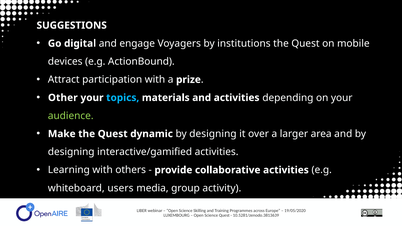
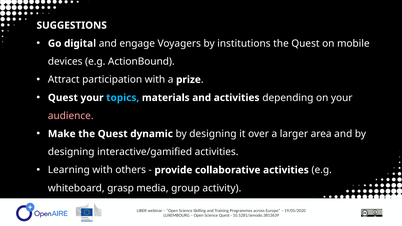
Other at (63, 98): Other -> Quest
audience colour: light green -> pink
users: users -> grasp
